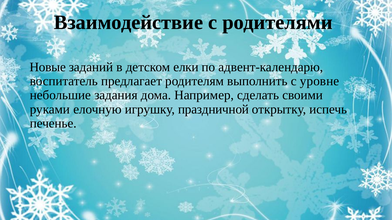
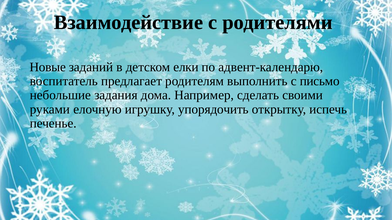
уровне: уровне -> письмо
праздничной: праздничной -> упорядочить
